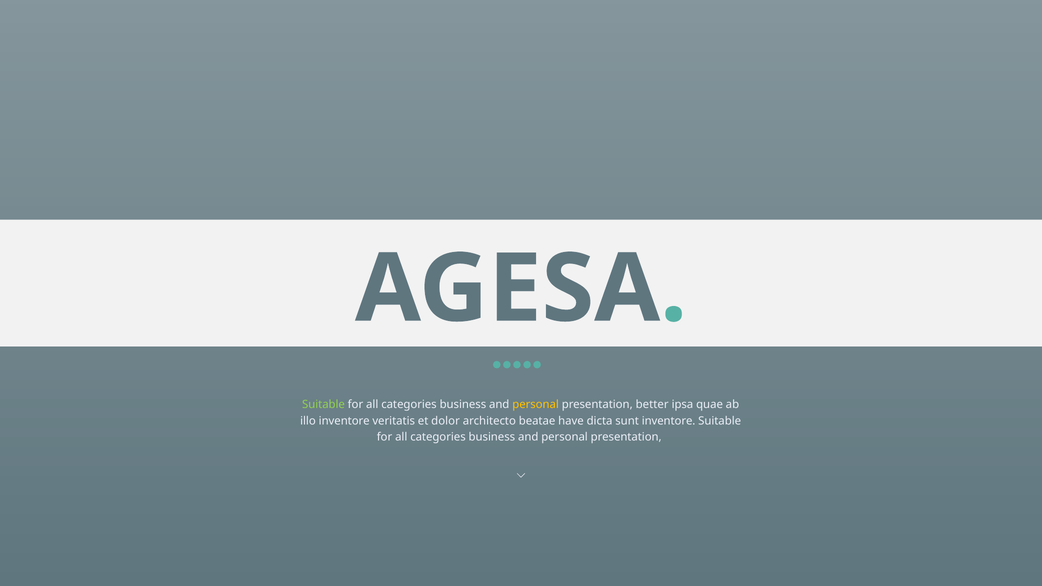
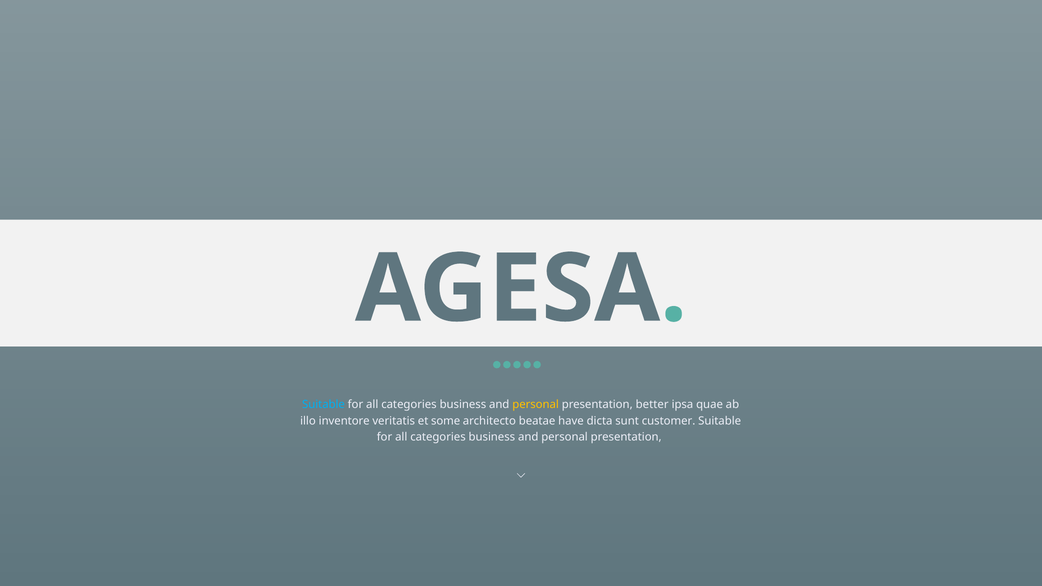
Suitable at (323, 405) colour: light green -> light blue
dolor: dolor -> some
sunt inventore: inventore -> customer
